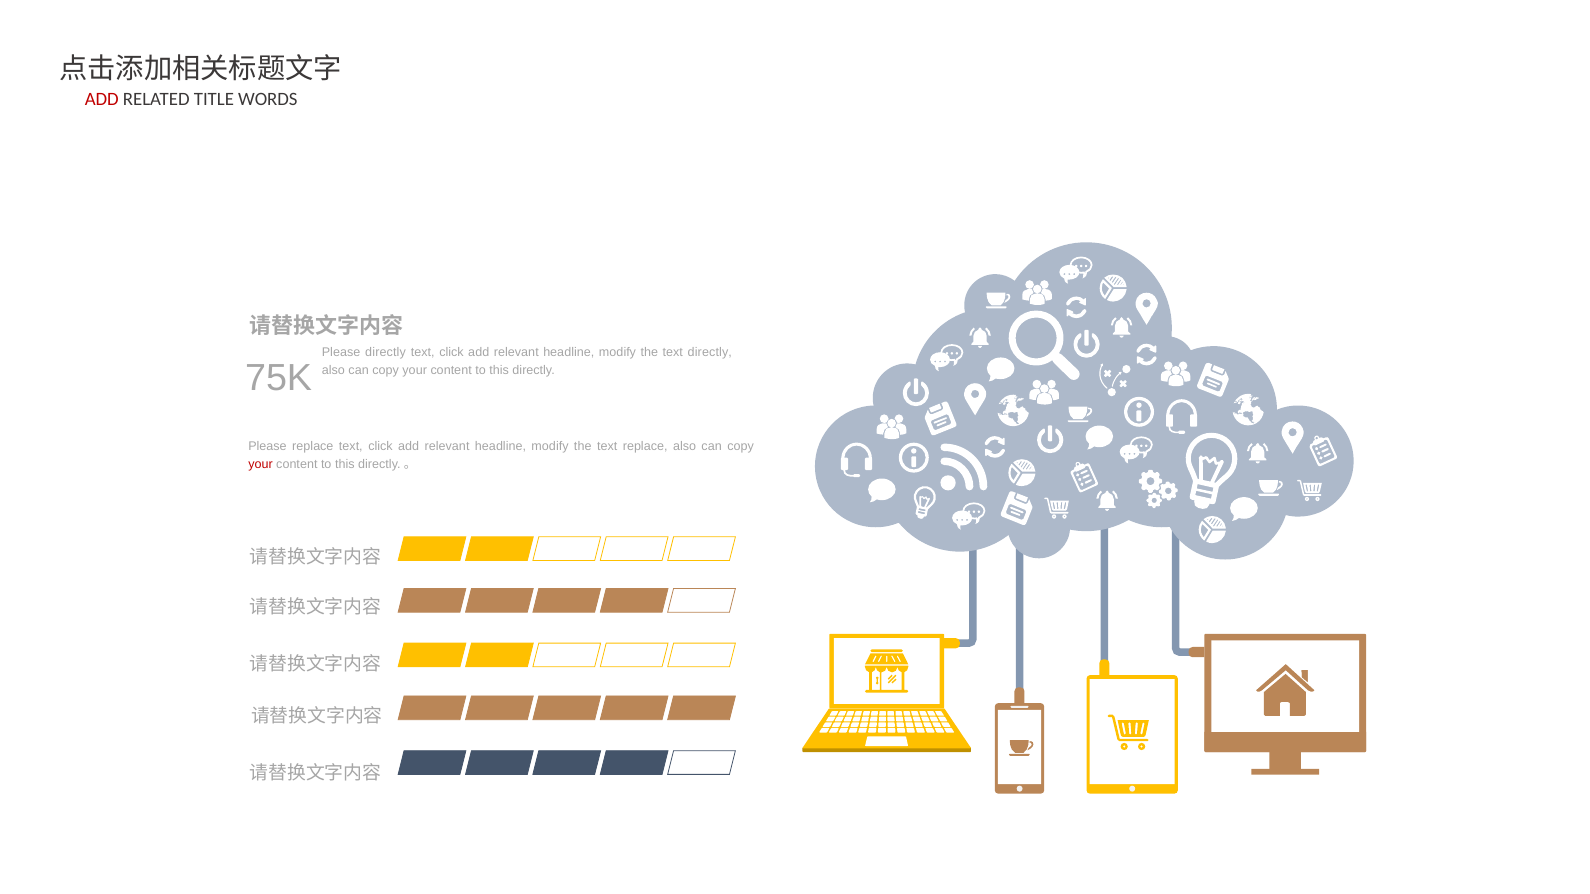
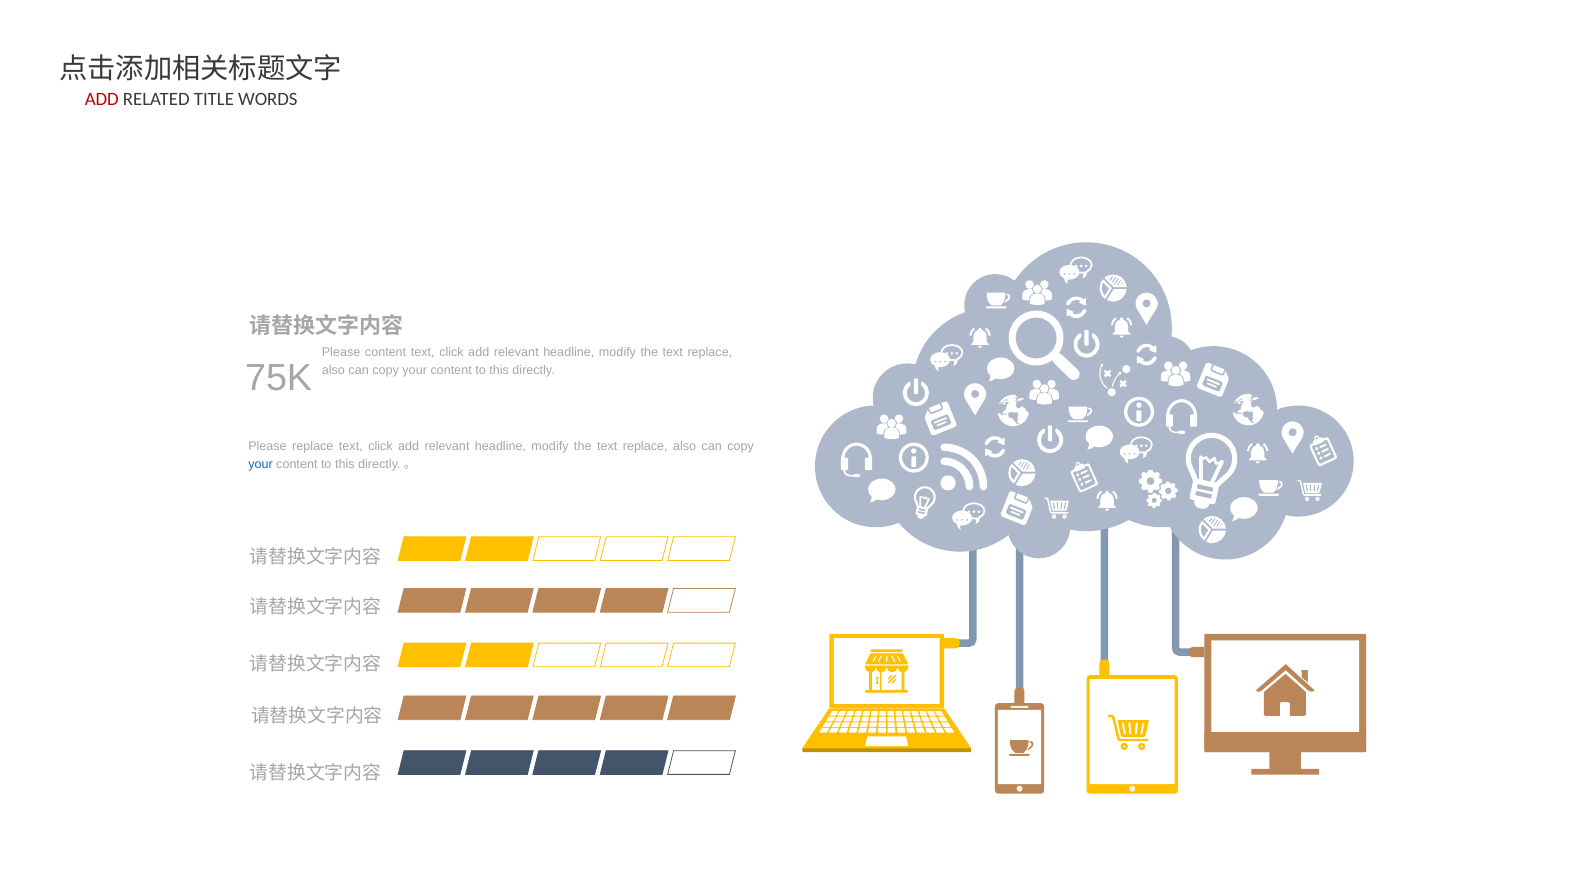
Please directly: directly -> content
directly at (710, 353): directly -> replace
your at (261, 464) colour: red -> blue
